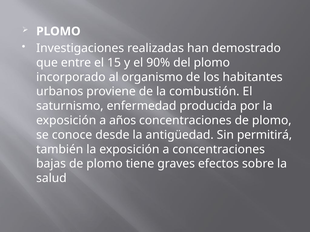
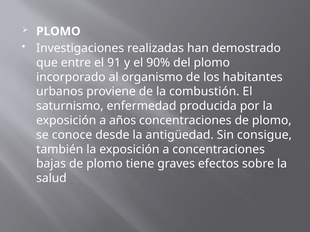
15: 15 -> 91
permitirá: permitirá -> consigue
